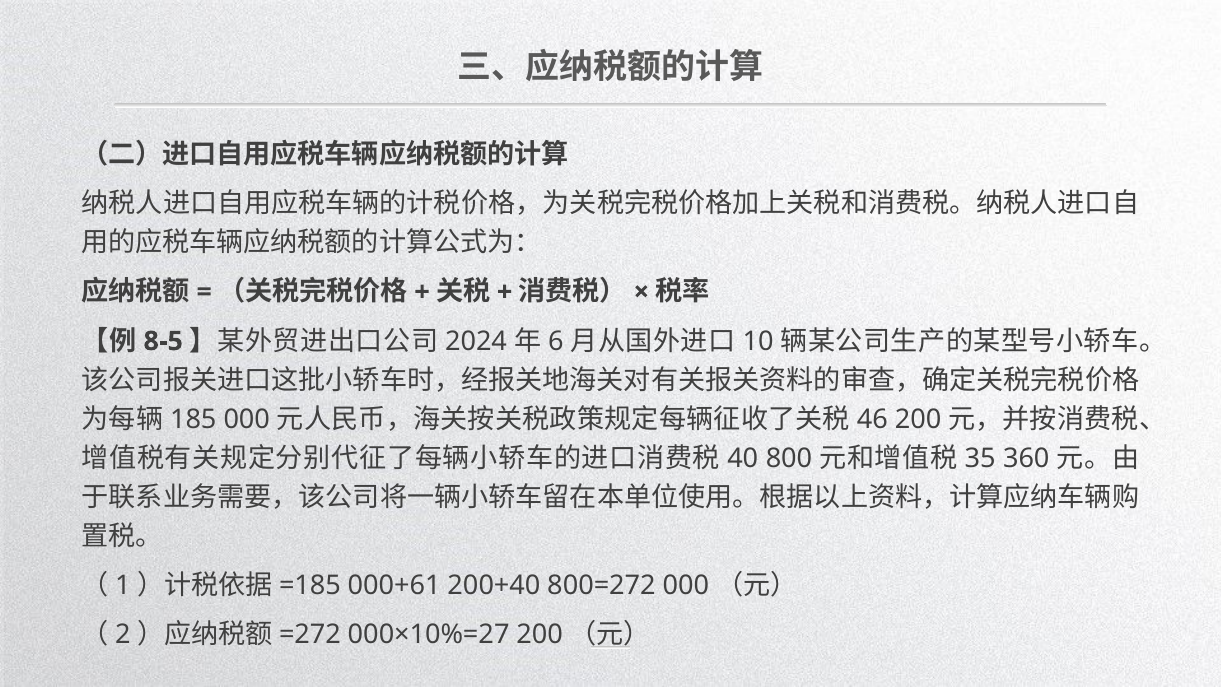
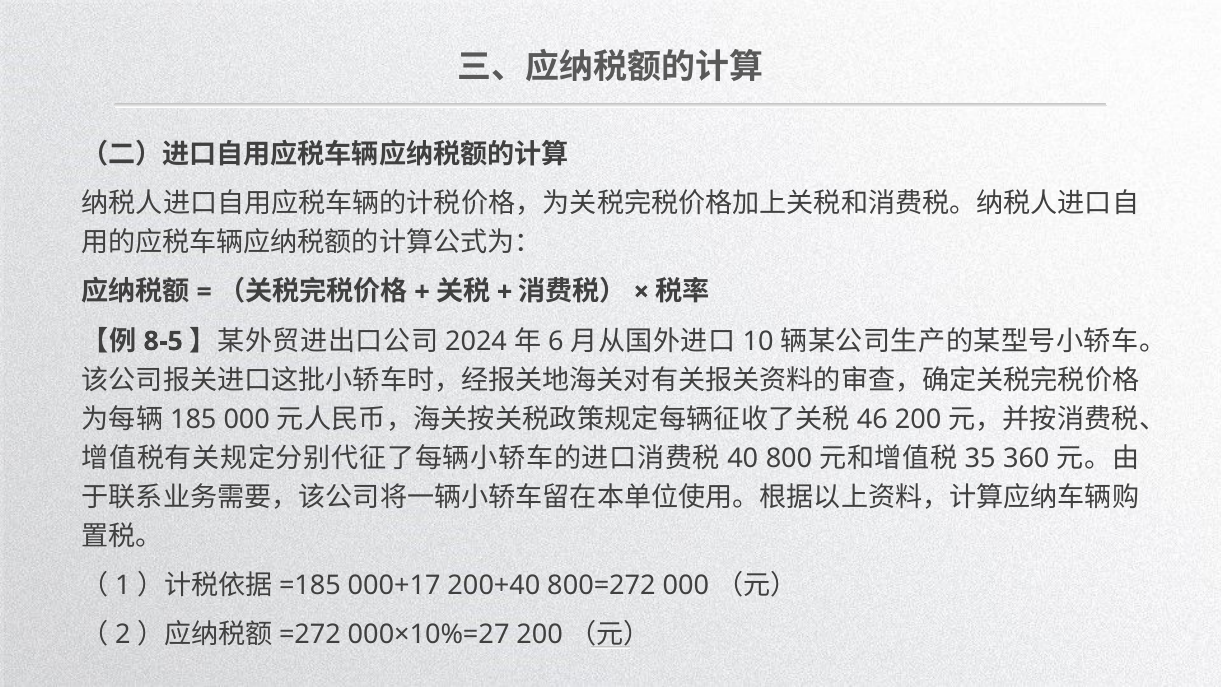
000+61: 000+61 -> 000+17
